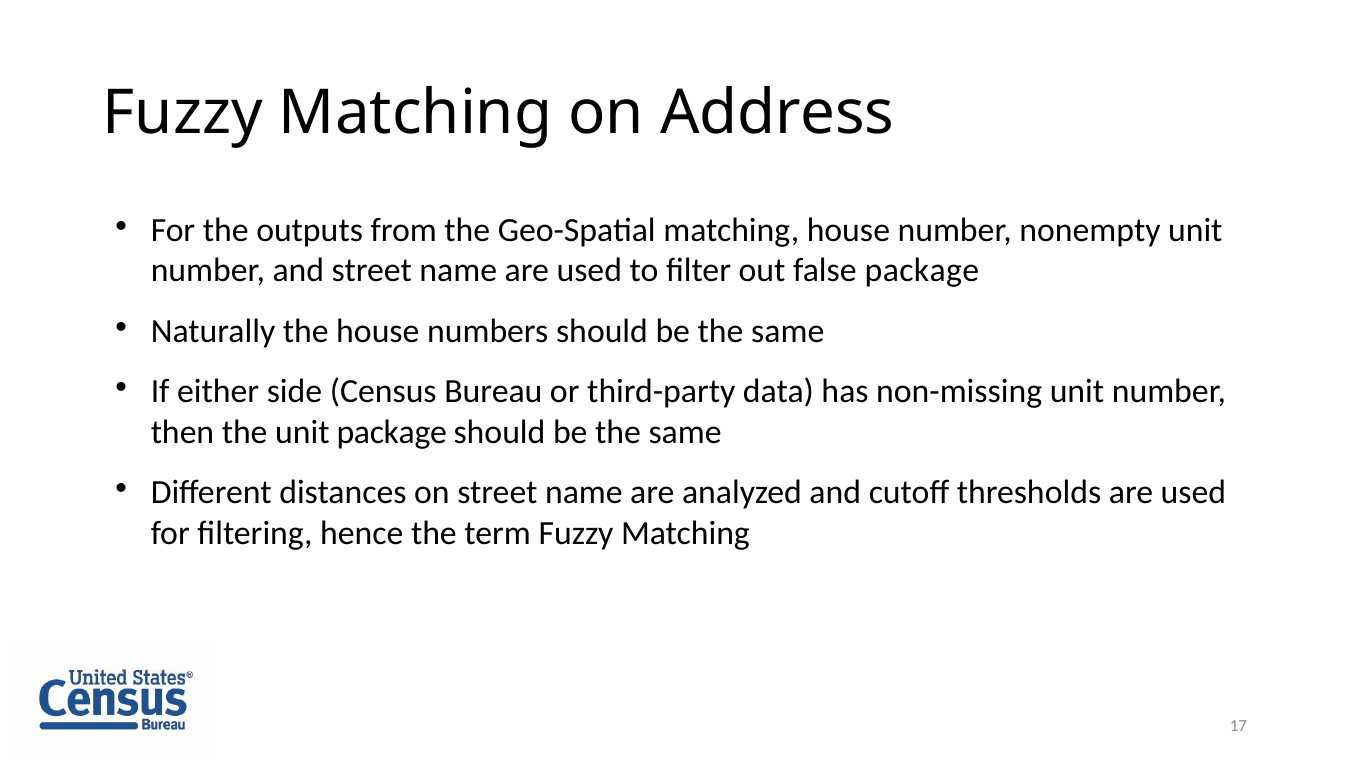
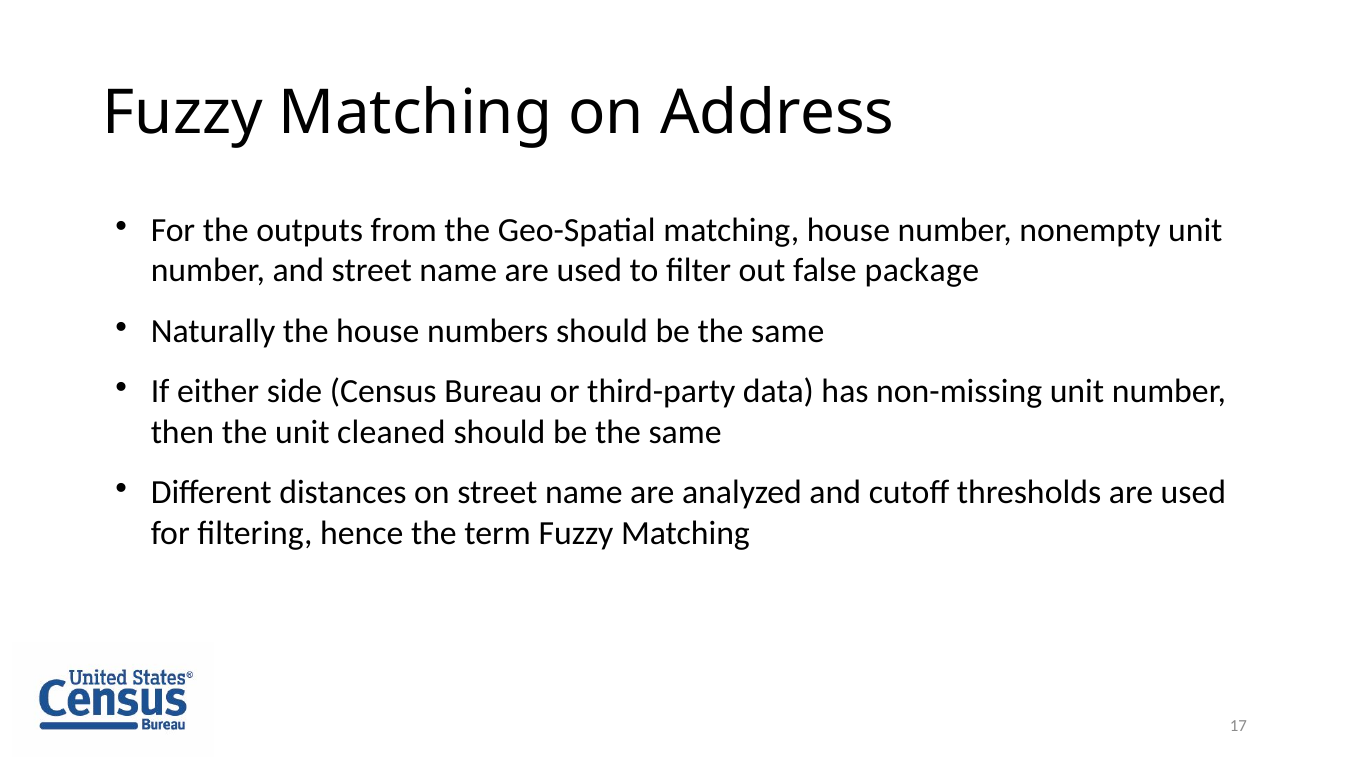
unit package: package -> cleaned
